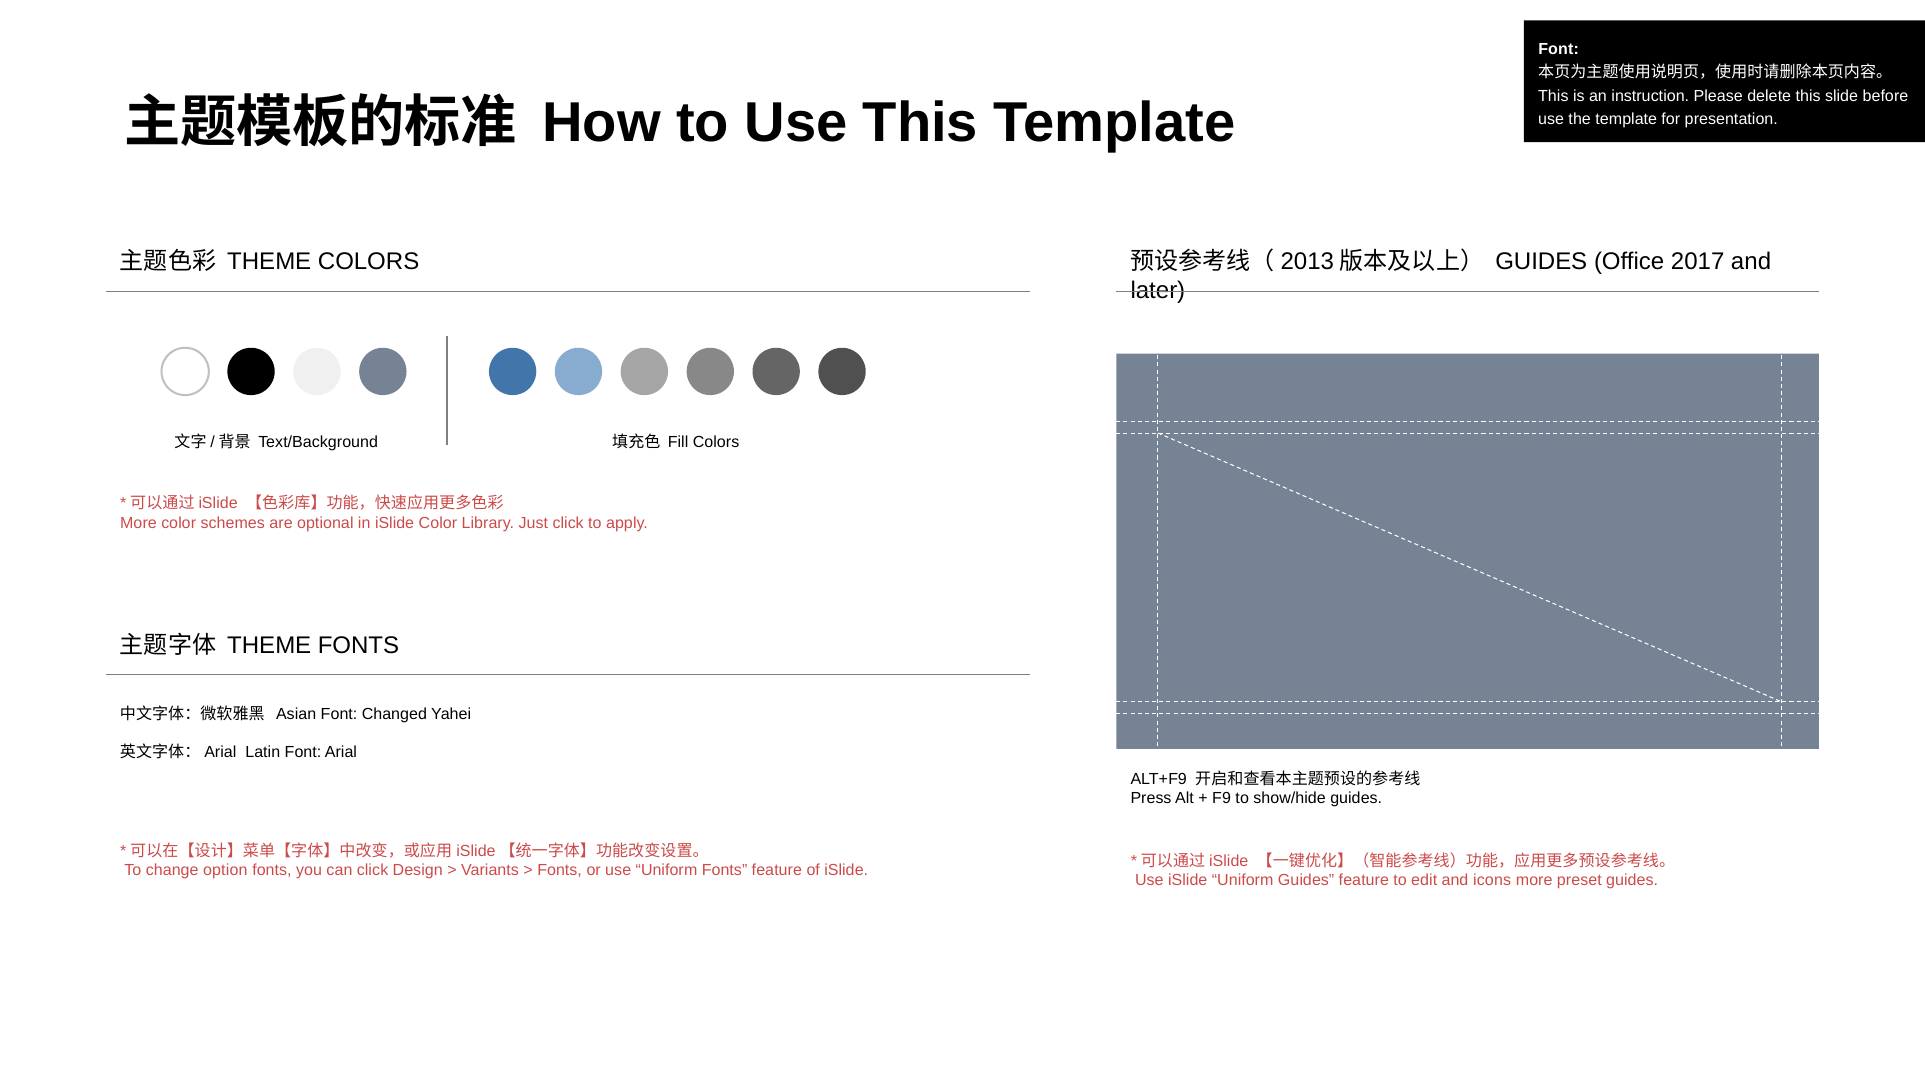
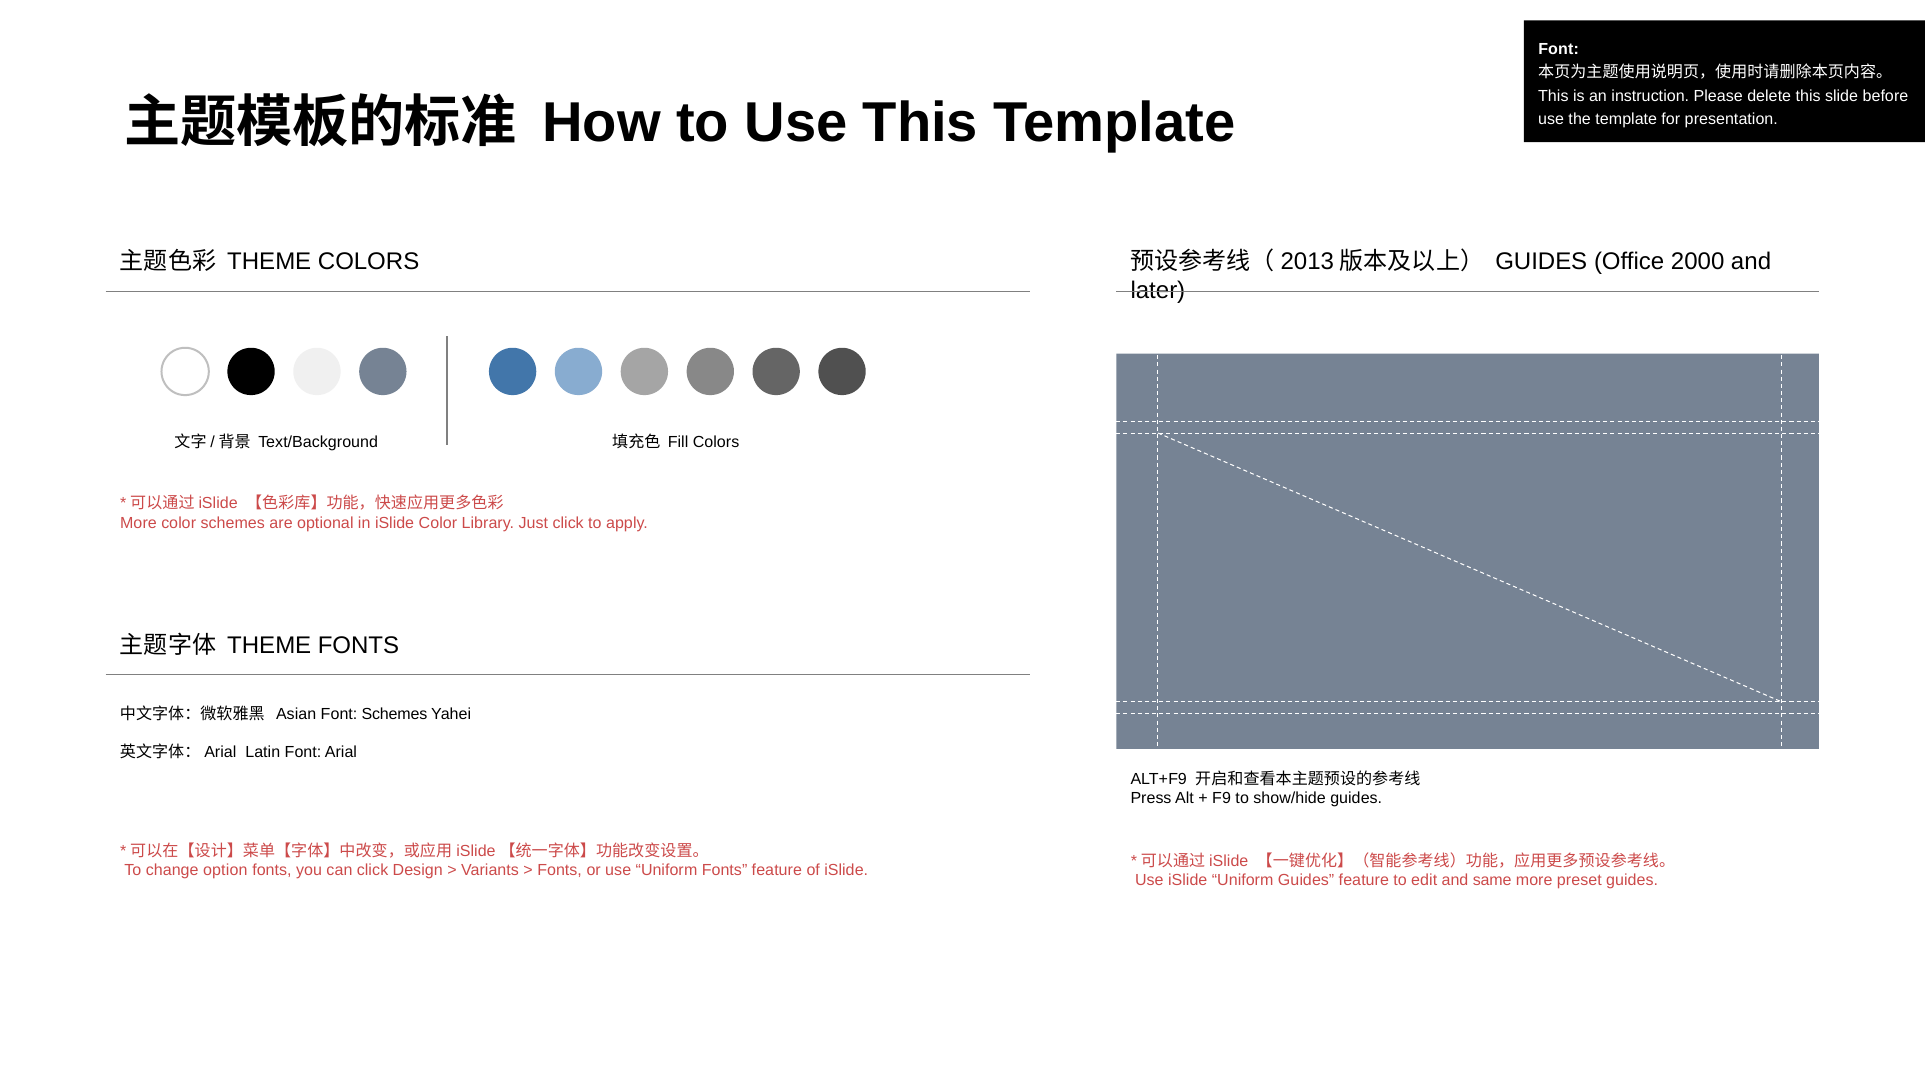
2017: 2017 -> 2000
Font Changed: Changed -> Schemes
icons: icons -> same
